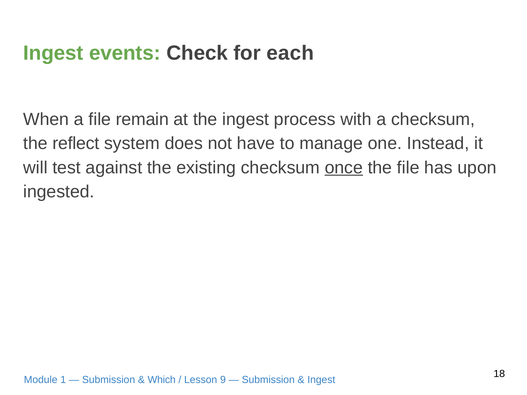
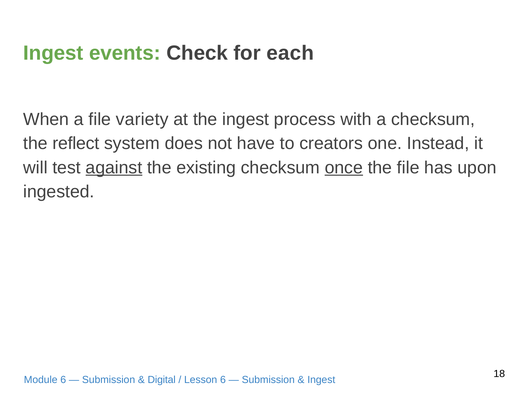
remain: remain -> variety
manage: manage -> creators
against underline: none -> present
Module 1: 1 -> 6
Which: Which -> Digital
Lesson 9: 9 -> 6
